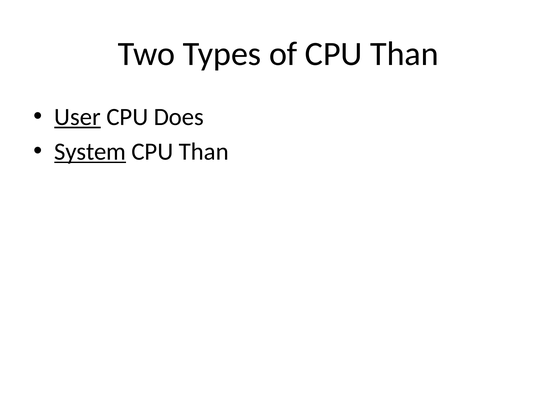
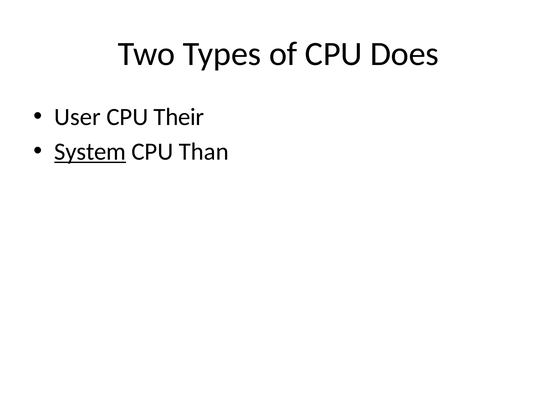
of CPU Than: Than -> Does
User underline: present -> none
Does: Does -> Their
